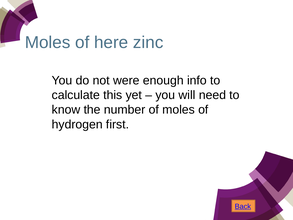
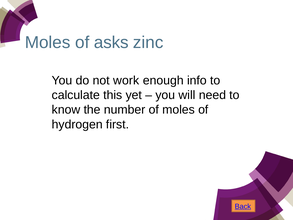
here: here -> asks
were: were -> work
